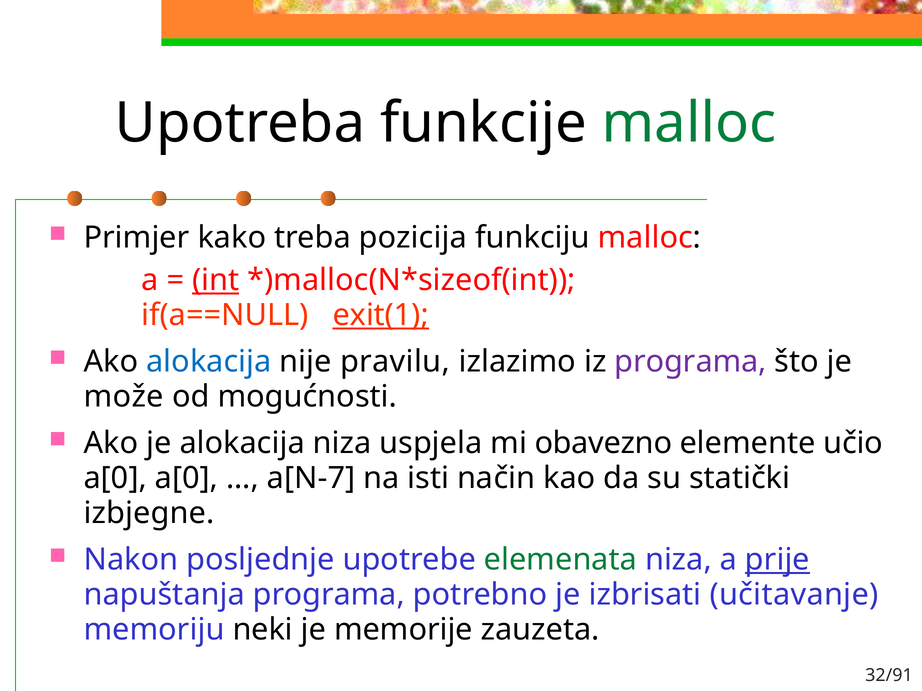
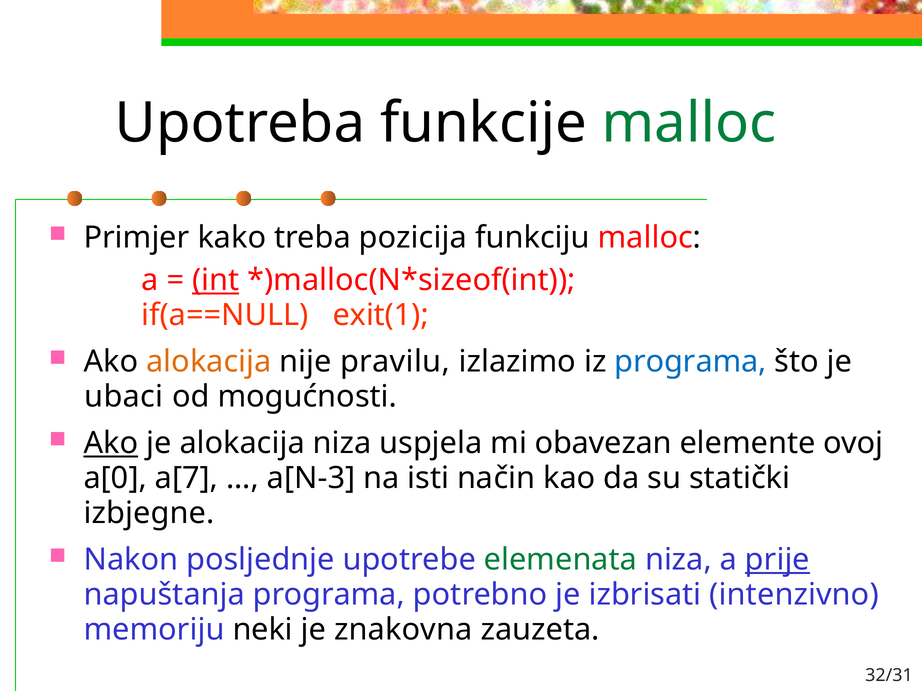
exit(1 underline: present -> none
alokacija at (209, 362) colour: blue -> orange
programa at (691, 362) colour: purple -> blue
može: može -> ubaci
Ako at (111, 444) underline: none -> present
obavezno: obavezno -> obavezan
učio: učio -> ovoj
a[0 a[0: a[0 -> a[7
a[N-7: a[N-7 -> a[N-3
učitavanje: učitavanje -> intenzivno
memorije: memorije -> znakovna
32/91: 32/91 -> 32/31
